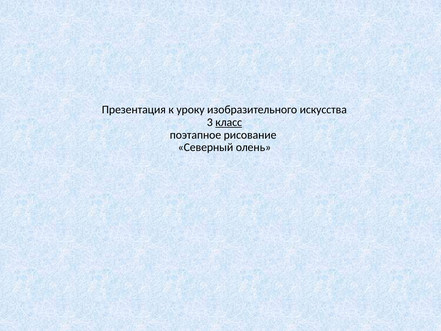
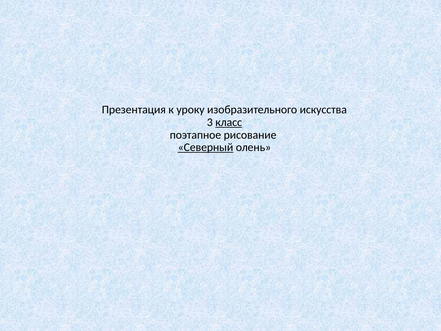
Северный underline: none -> present
